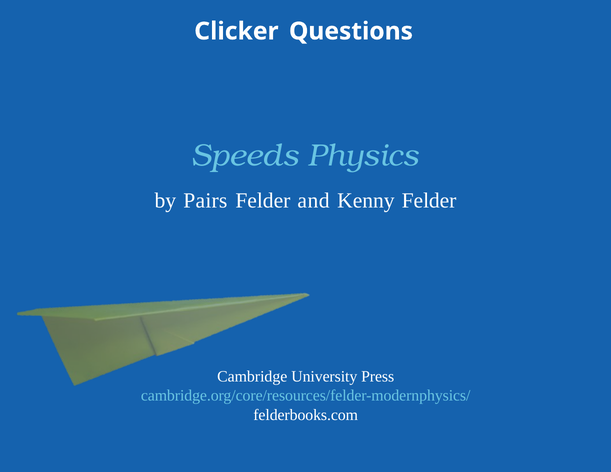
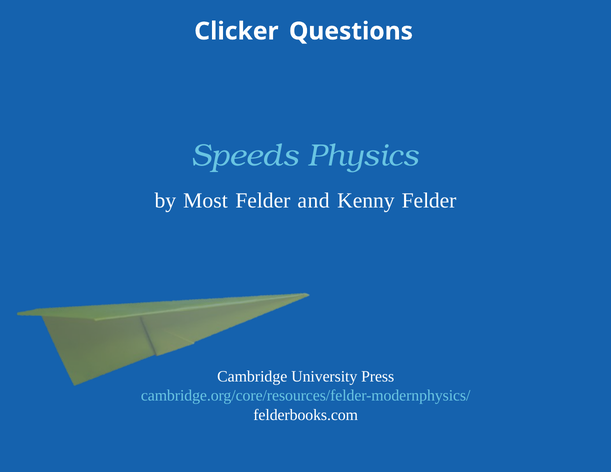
Pairs: Pairs -> Most
